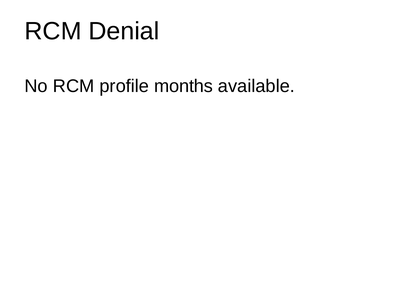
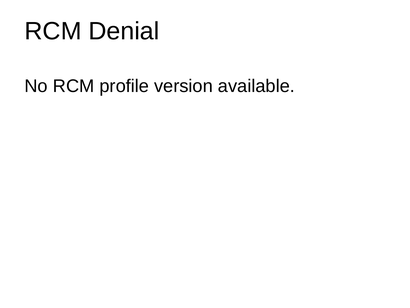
months: months -> version
